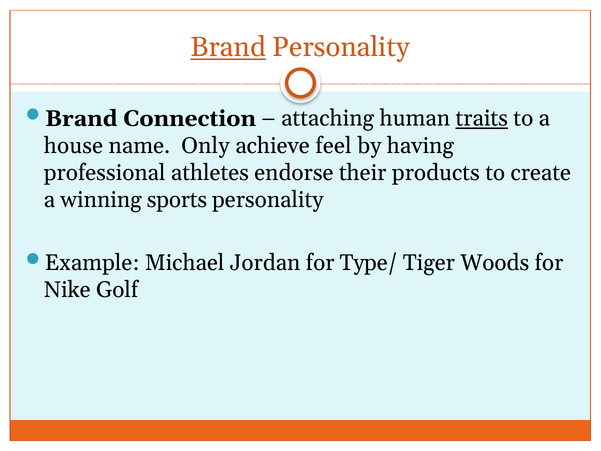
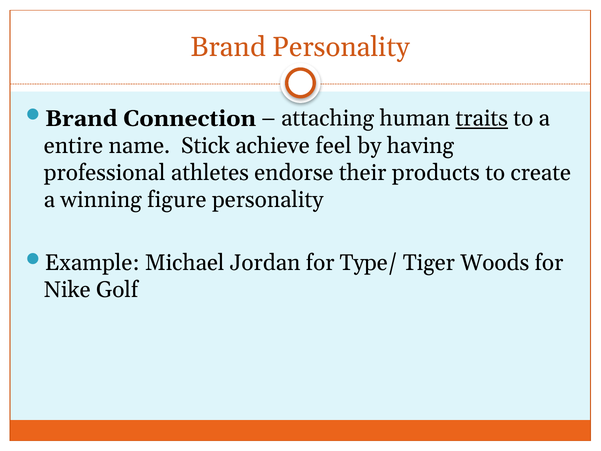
Brand at (228, 47) underline: present -> none
house: house -> entire
Only: Only -> Stick
sports: sports -> figure
